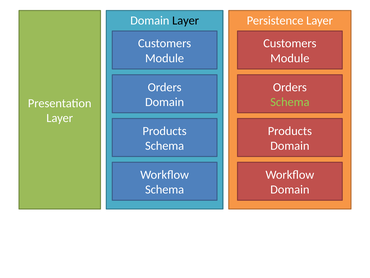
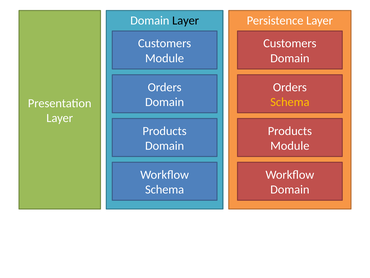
Module at (290, 58): Module -> Domain
Schema at (290, 102) colour: light green -> yellow
Schema at (165, 146): Schema -> Domain
Domain at (290, 146): Domain -> Module
